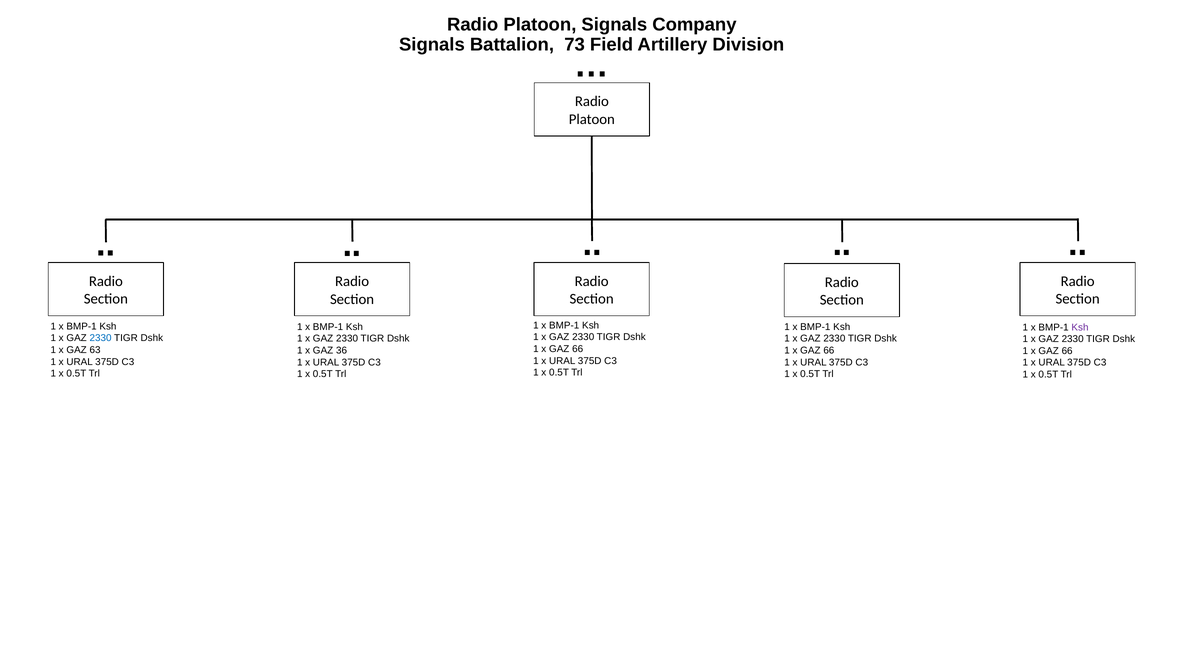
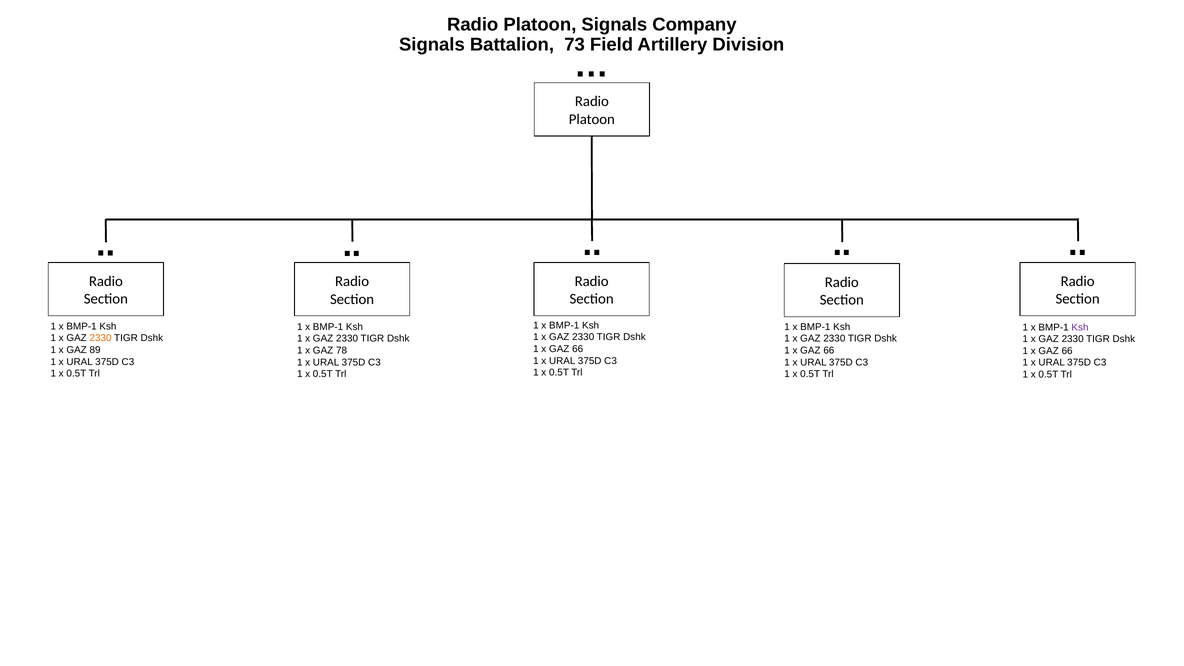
2330 at (101, 338) colour: blue -> orange
63: 63 -> 89
36: 36 -> 78
